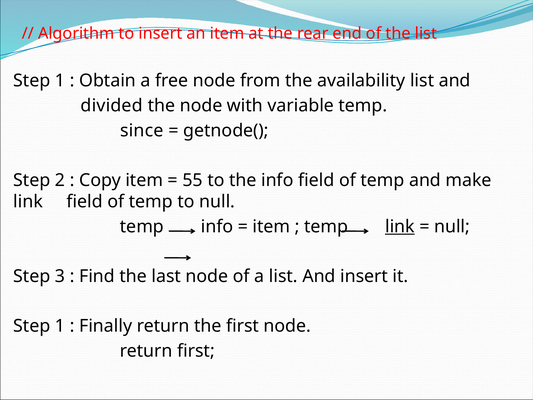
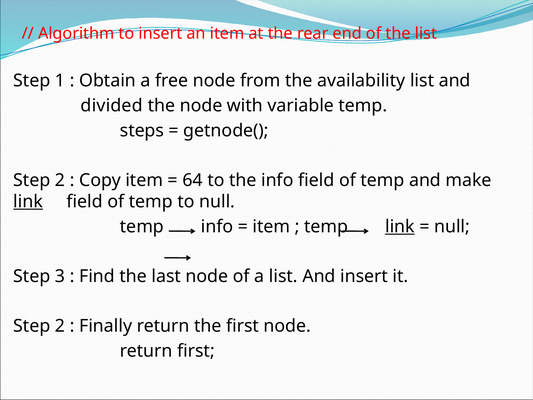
since: since -> steps
55: 55 -> 64
link at (28, 201) underline: none -> present
1 at (60, 326): 1 -> 2
